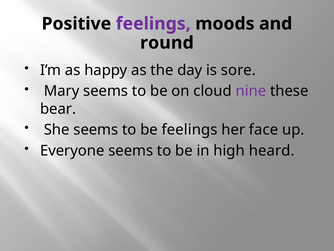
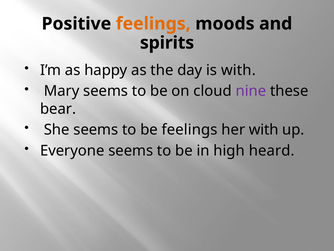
feelings at (153, 24) colour: purple -> orange
round: round -> spirits
is sore: sore -> with
her face: face -> with
